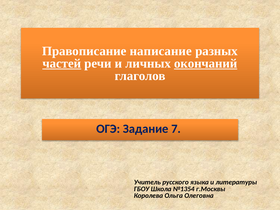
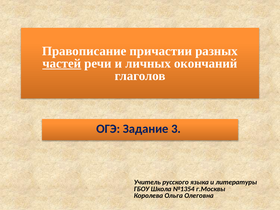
написание: написание -> причастии
окончаний underline: present -> none
7: 7 -> 3
